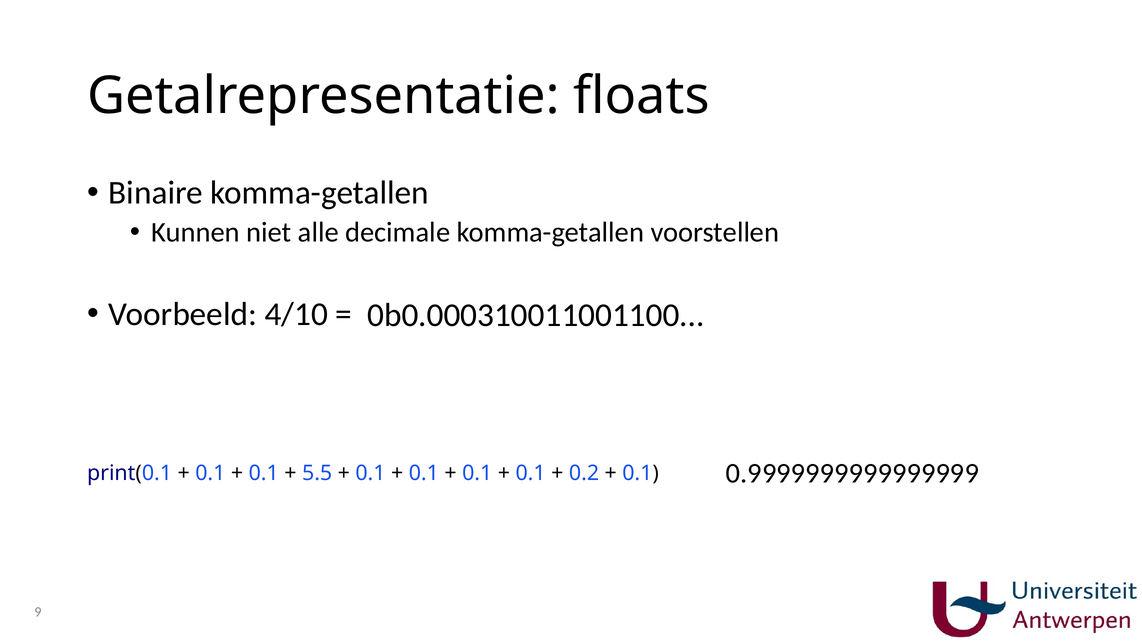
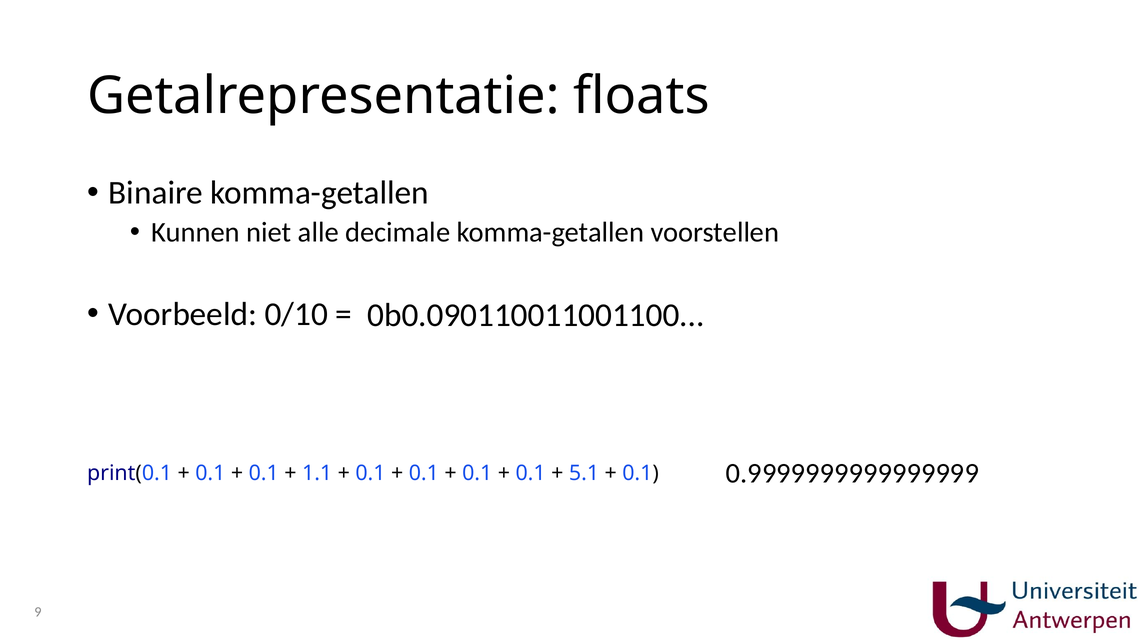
4/10: 4/10 -> 0/10
0b0.000310011001100: 0b0.000310011001100 -> 0b0.090110011001100
5.5: 5.5 -> 1.1
0.2: 0.2 -> 5.1
